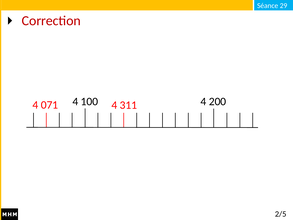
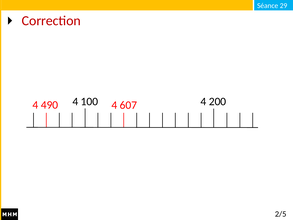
071: 071 -> 490
311: 311 -> 607
